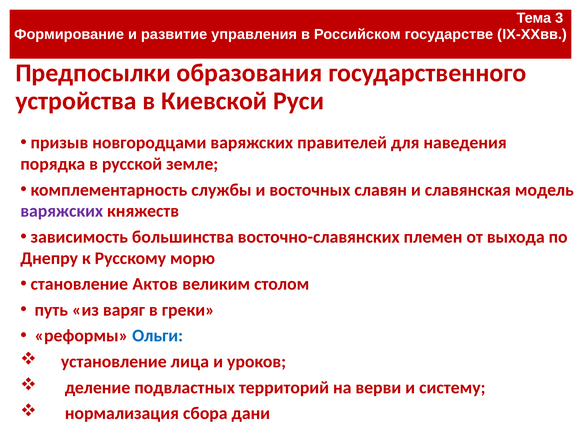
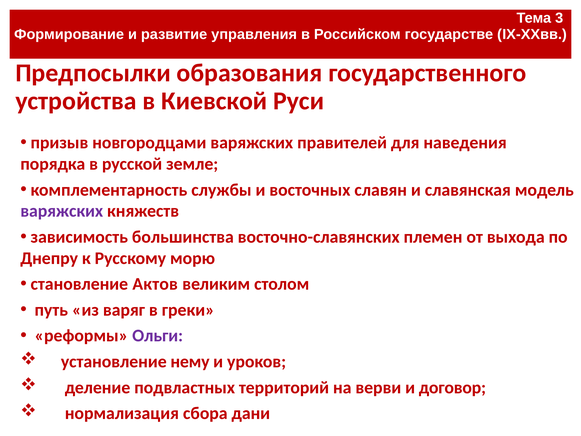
Ольги colour: blue -> purple
лица: лица -> нему
систему: систему -> договор
